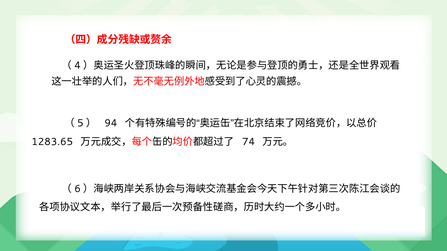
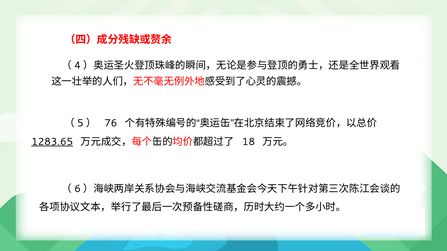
94: 94 -> 76
1283.65 underline: none -> present
74: 74 -> 18
